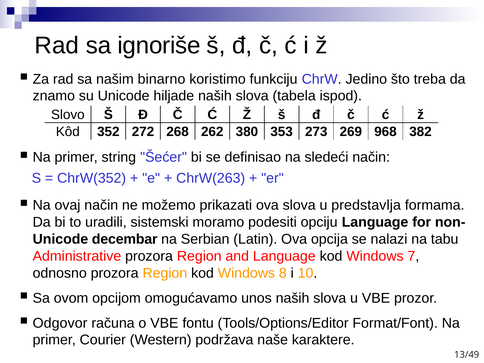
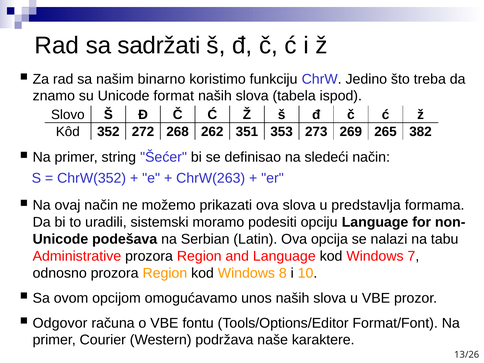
ignoriše: ignoriše -> sadržati
hiljade: hiljade -> format
380: 380 -> 351
968: 968 -> 265
decembar: decembar -> podešava
13/49: 13/49 -> 13/26
